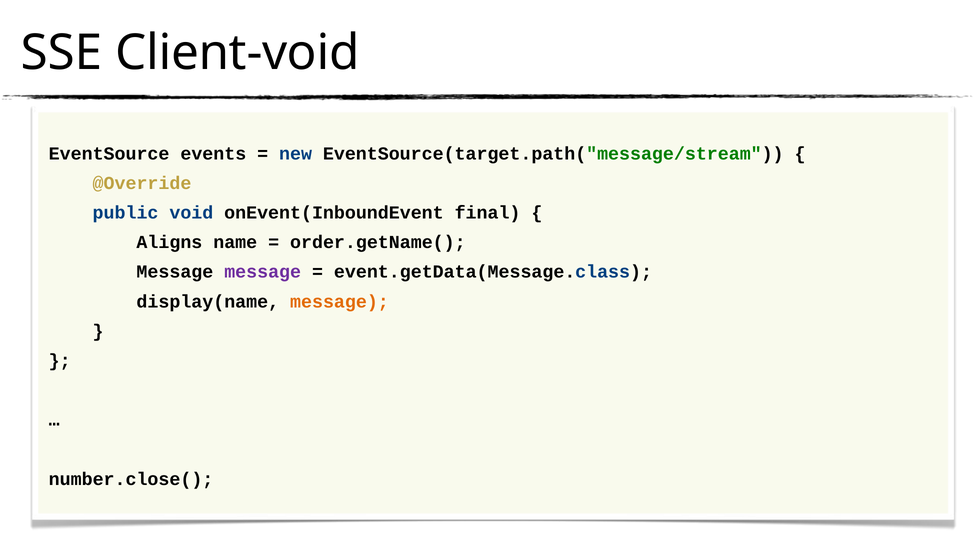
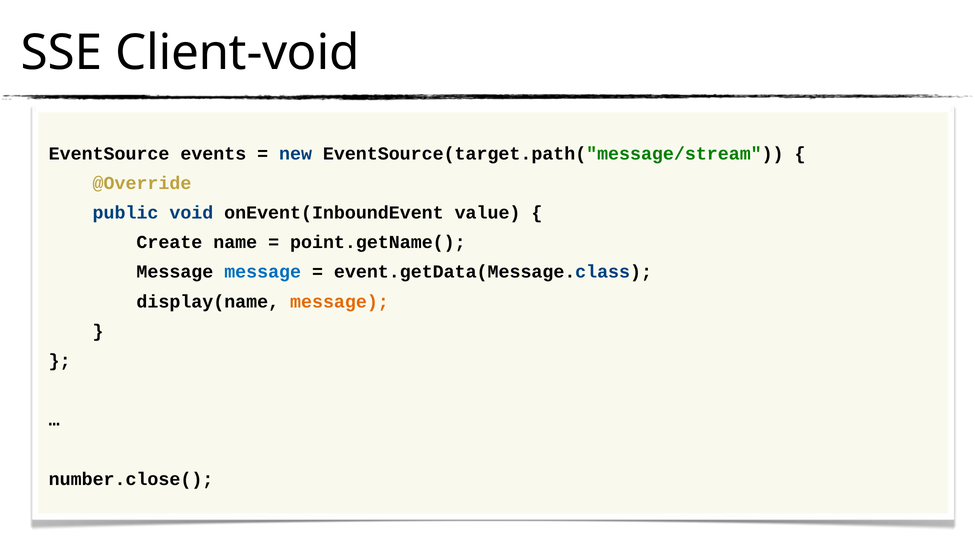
final: final -> value
Aligns: Aligns -> Create
order.getName(: order.getName( -> point.getName(
message at (263, 272) colour: purple -> blue
